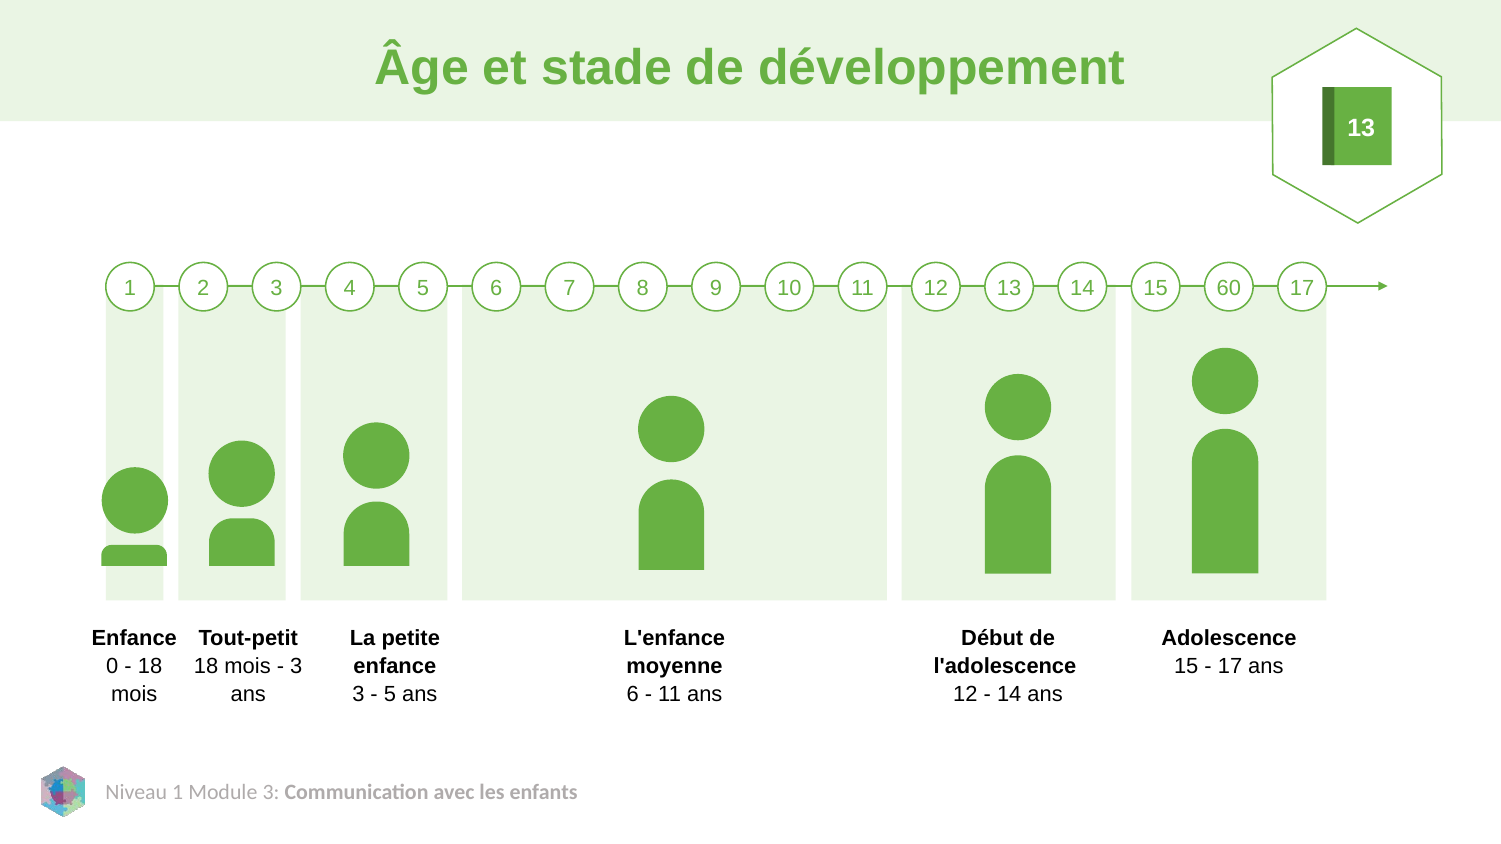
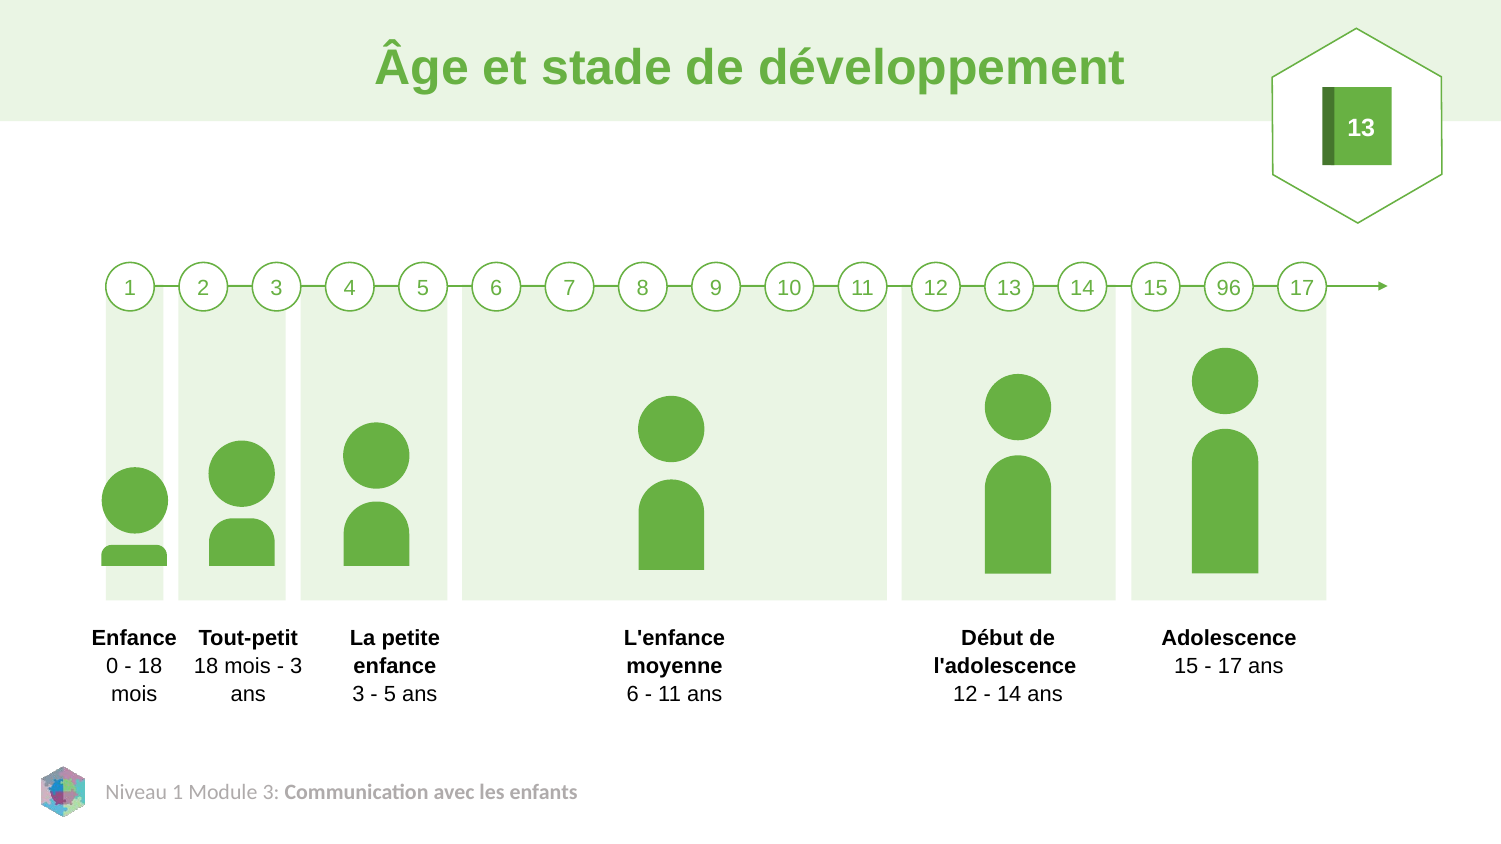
60: 60 -> 96
